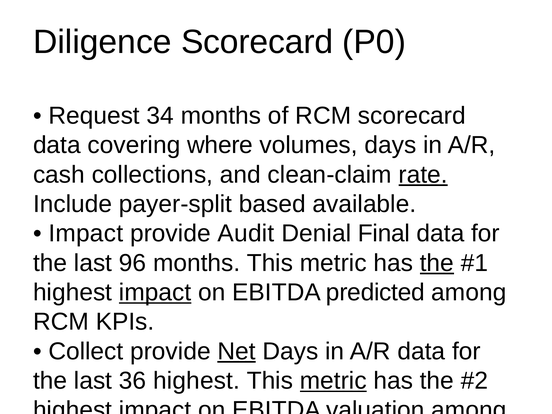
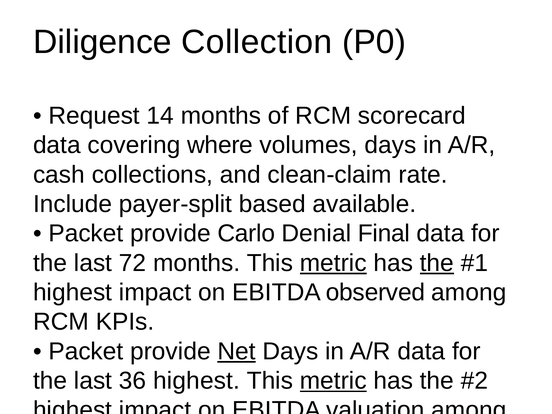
Diligence Scorecard: Scorecard -> Collection
34: 34 -> 14
rate at (423, 175) underline: present -> none
Impact at (86, 234): Impact -> Packet
Audit: Audit -> Carlo
96: 96 -> 72
metric at (333, 263) underline: none -> present
impact at (155, 292) underline: present -> none
predicted: predicted -> observed
Collect at (86, 351): Collect -> Packet
